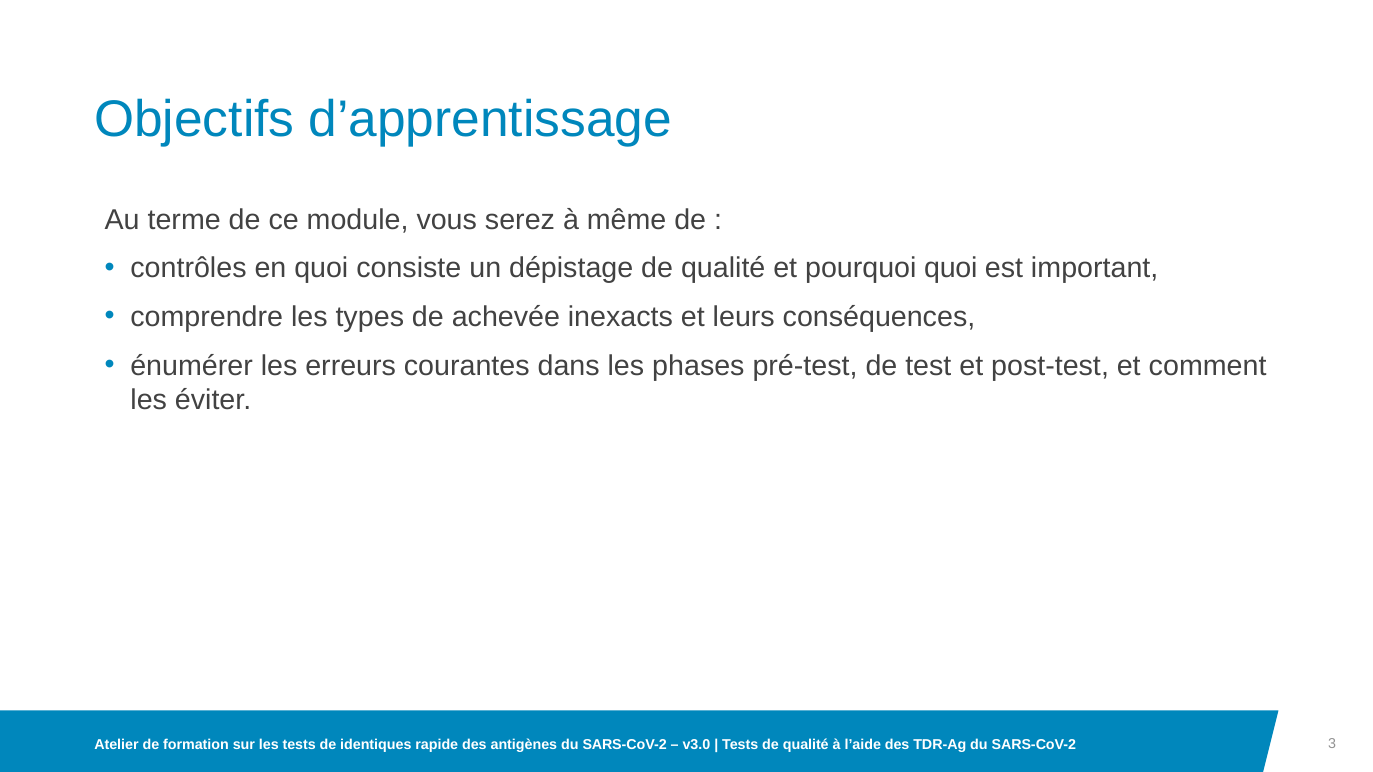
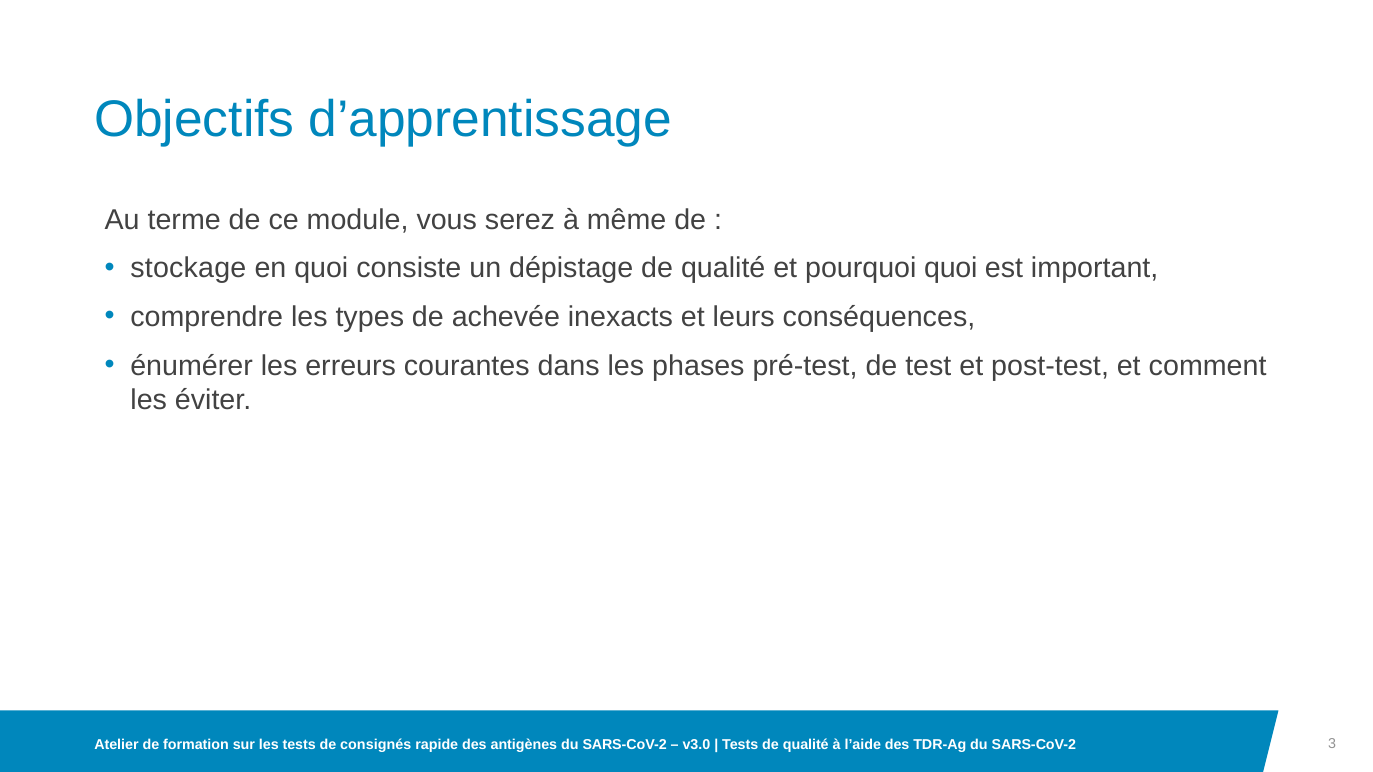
contrôles: contrôles -> stockage
identiques: identiques -> consignés
